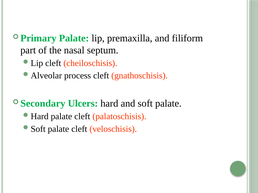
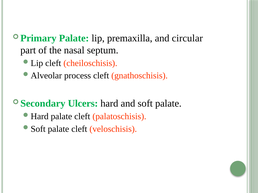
filiform: filiform -> circular
